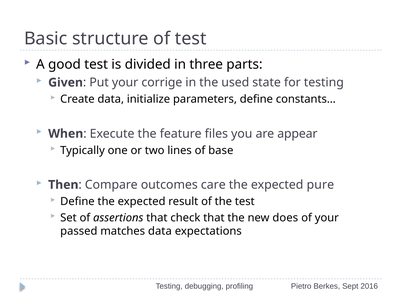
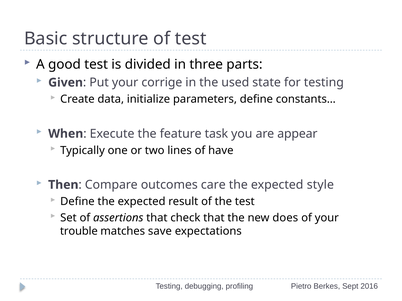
files: files -> task
base: base -> have
pure: pure -> style
passed: passed -> trouble
matches data: data -> save
